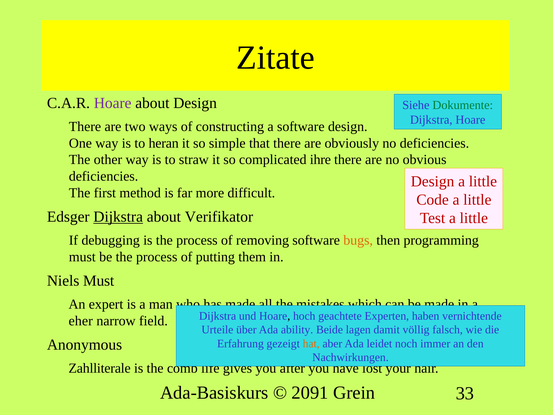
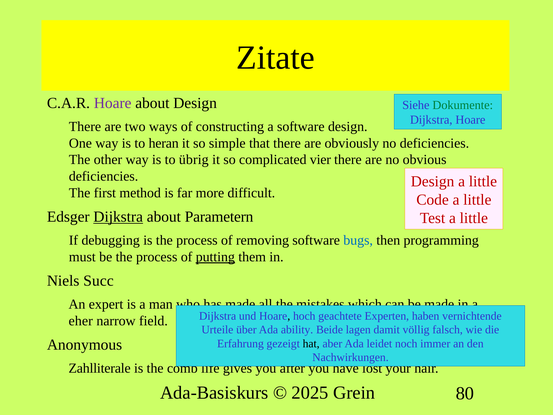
straw: straw -> übrig
ihre: ihre -> vier
Verifikator: Verifikator -> Parametern
bugs colour: orange -> blue
putting underline: none -> present
Niels Must: Must -> Succ
hat colour: orange -> black
2091: 2091 -> 2025
33: 33 -> 80
